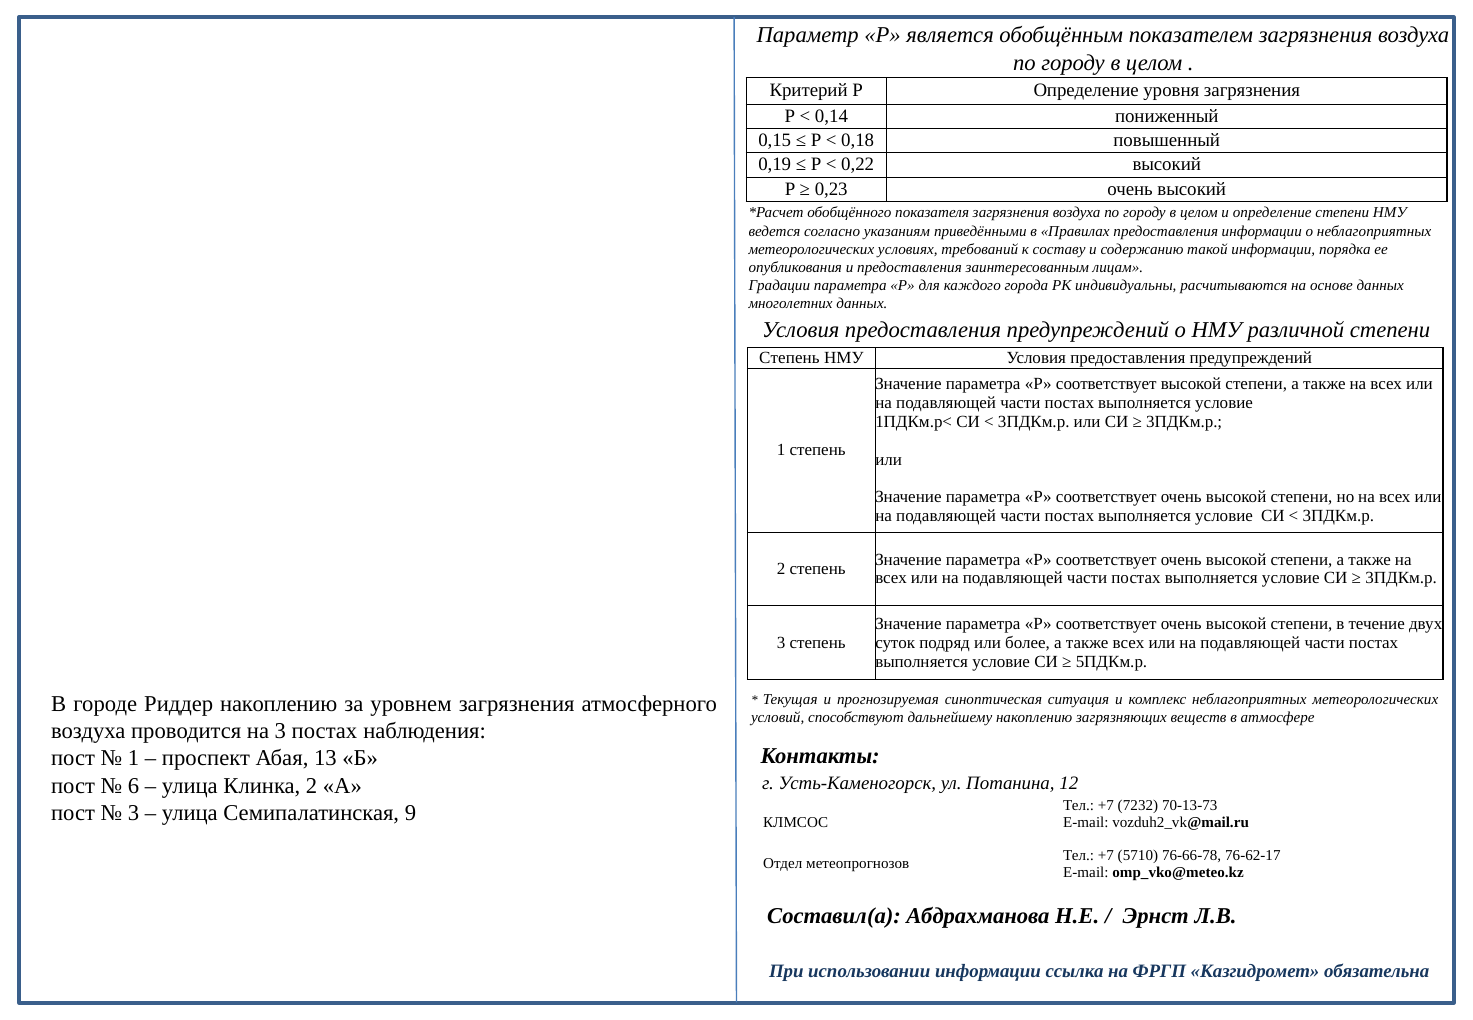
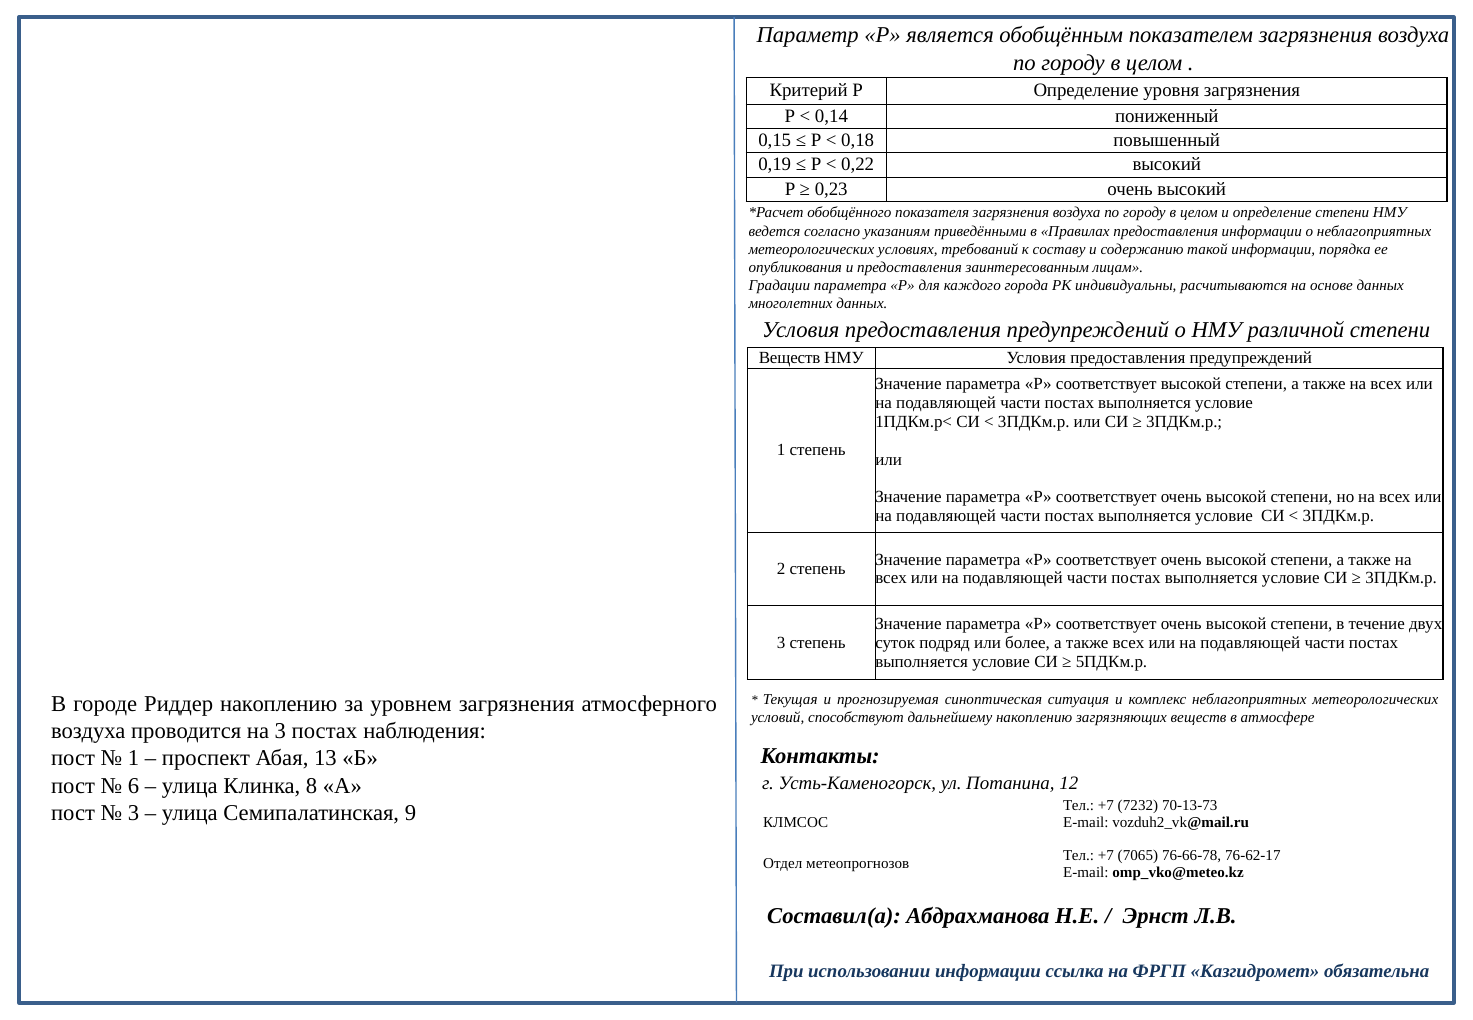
Степень at (789, 358): Степень -> Веществ
Клинка 2: 2 -> 8
5710: 5710 -> 7065
